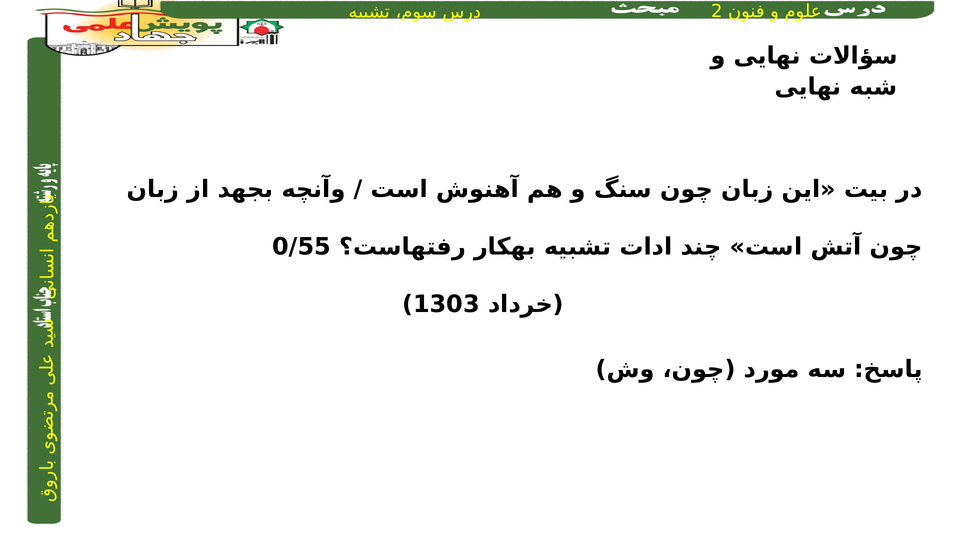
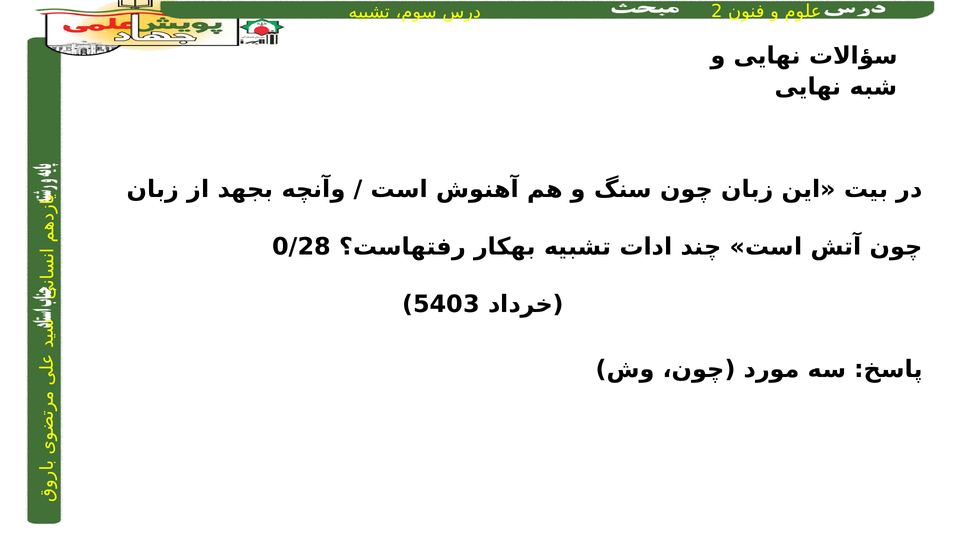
0/55: 0/55 -> 0/28
1303: 1303 -> 5403
